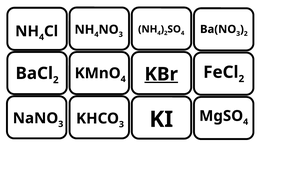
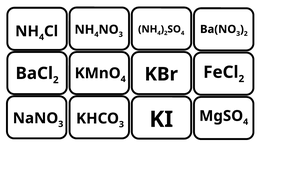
KBr underline: present -> none
